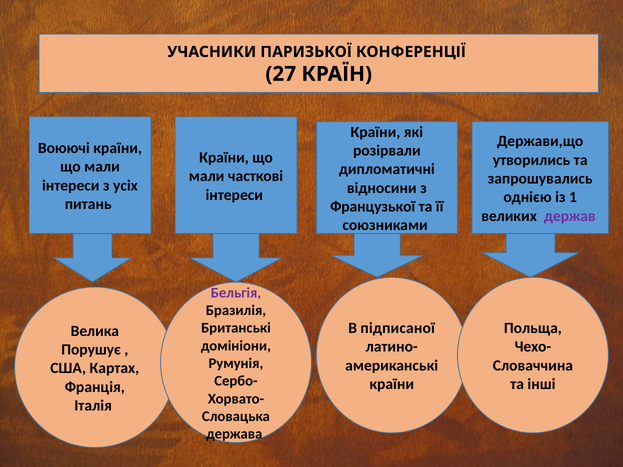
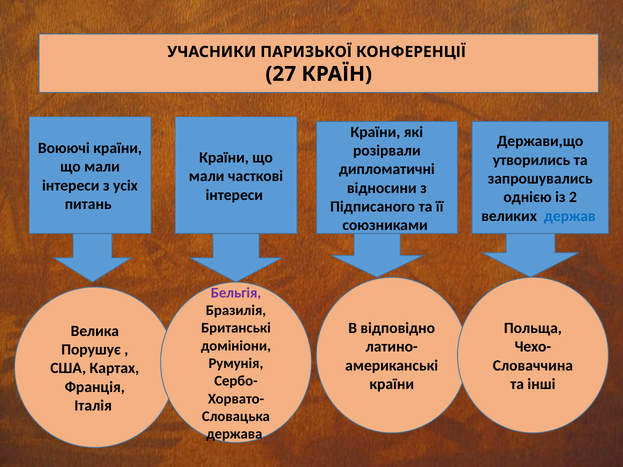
1: 1 -> 2
Французької: Французької -> Підписаного
держав colour: purple -> blue
підписаної: підписаної -> відповідно
